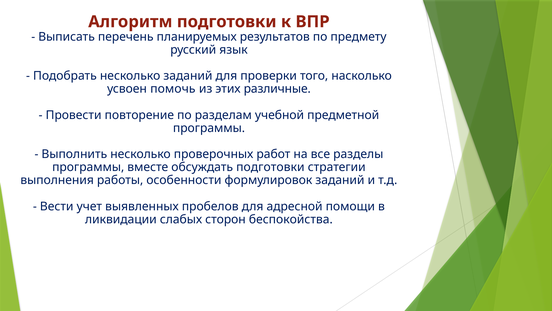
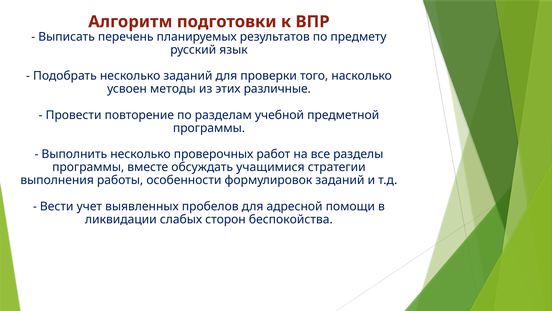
помочь: помочь -> методы
обсуждать подготовки: подготовки -> учащимися
